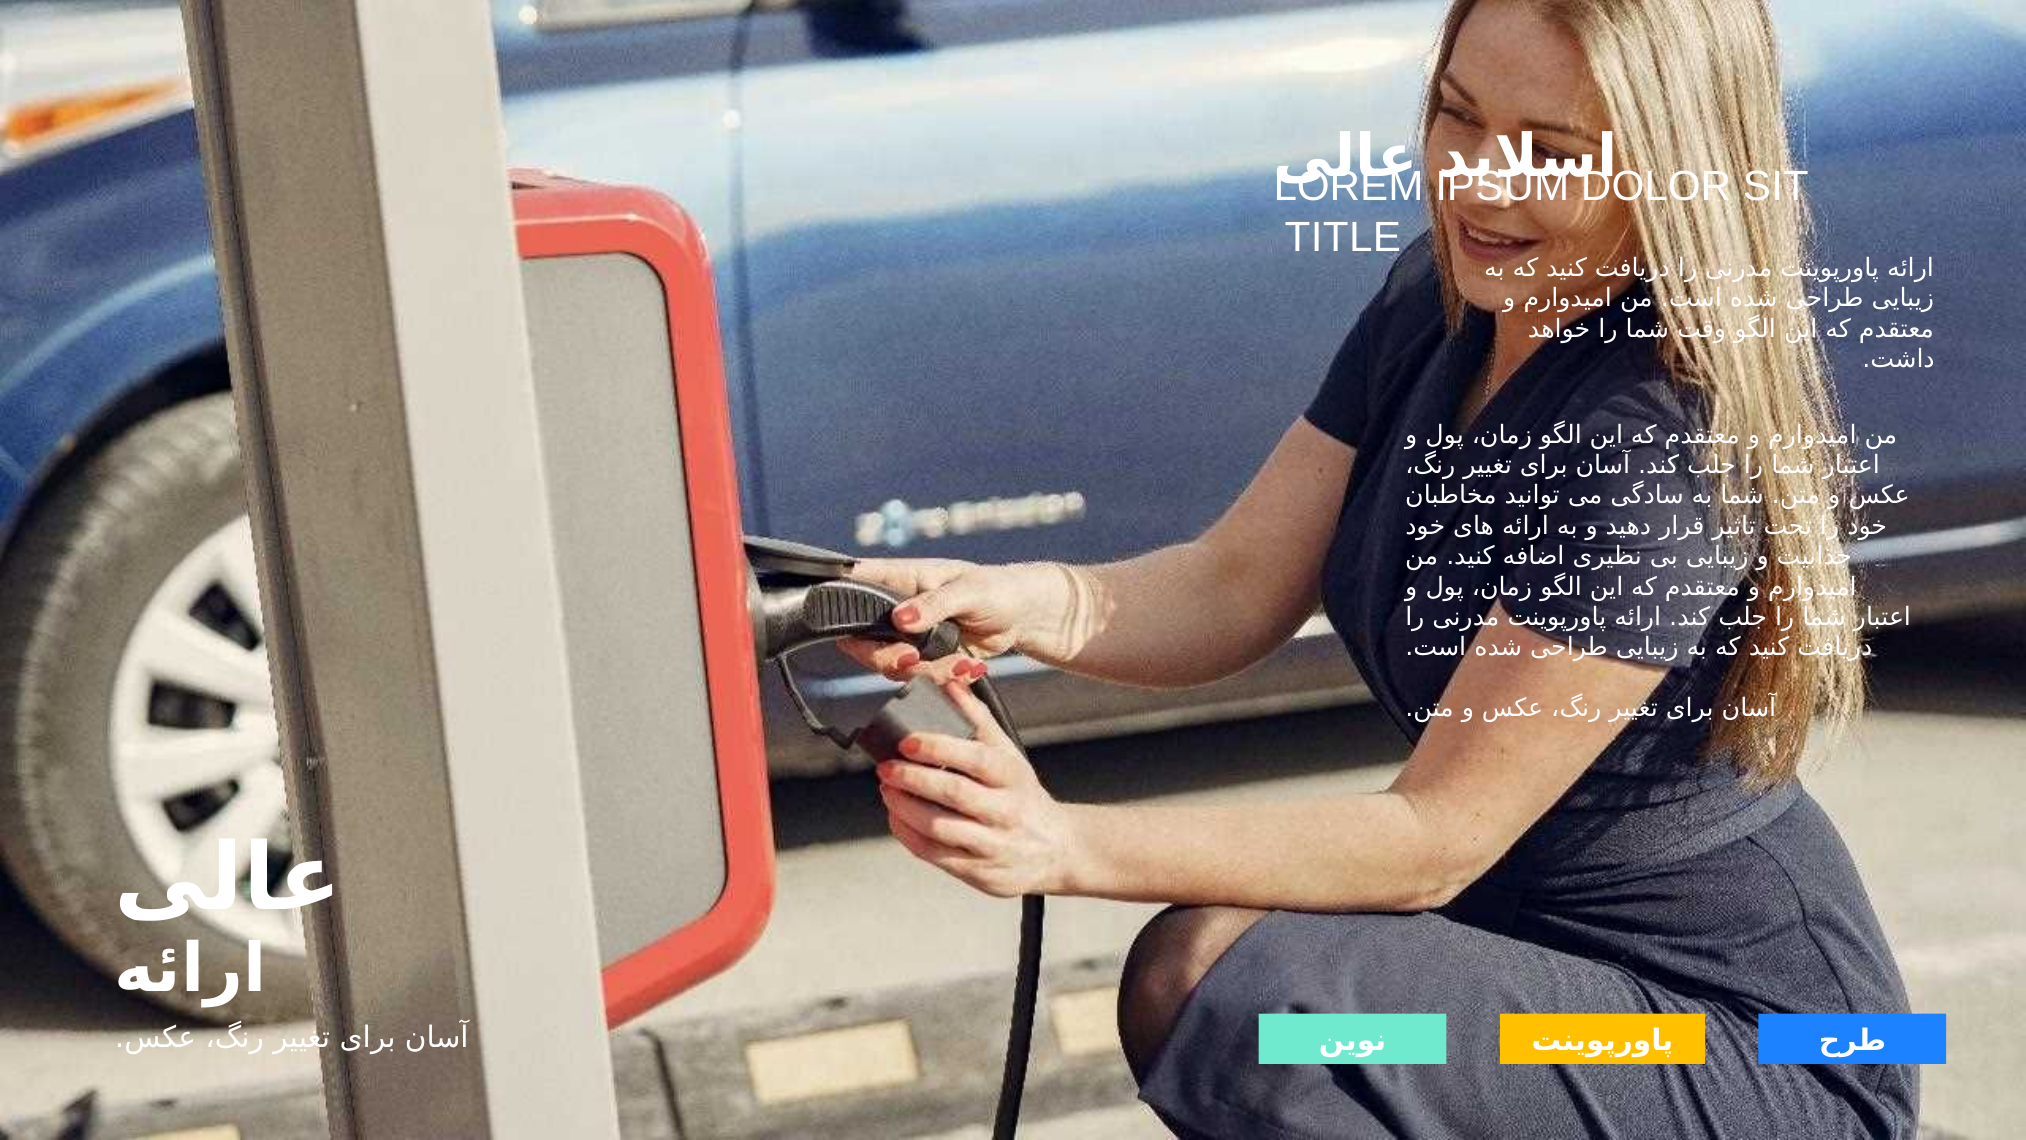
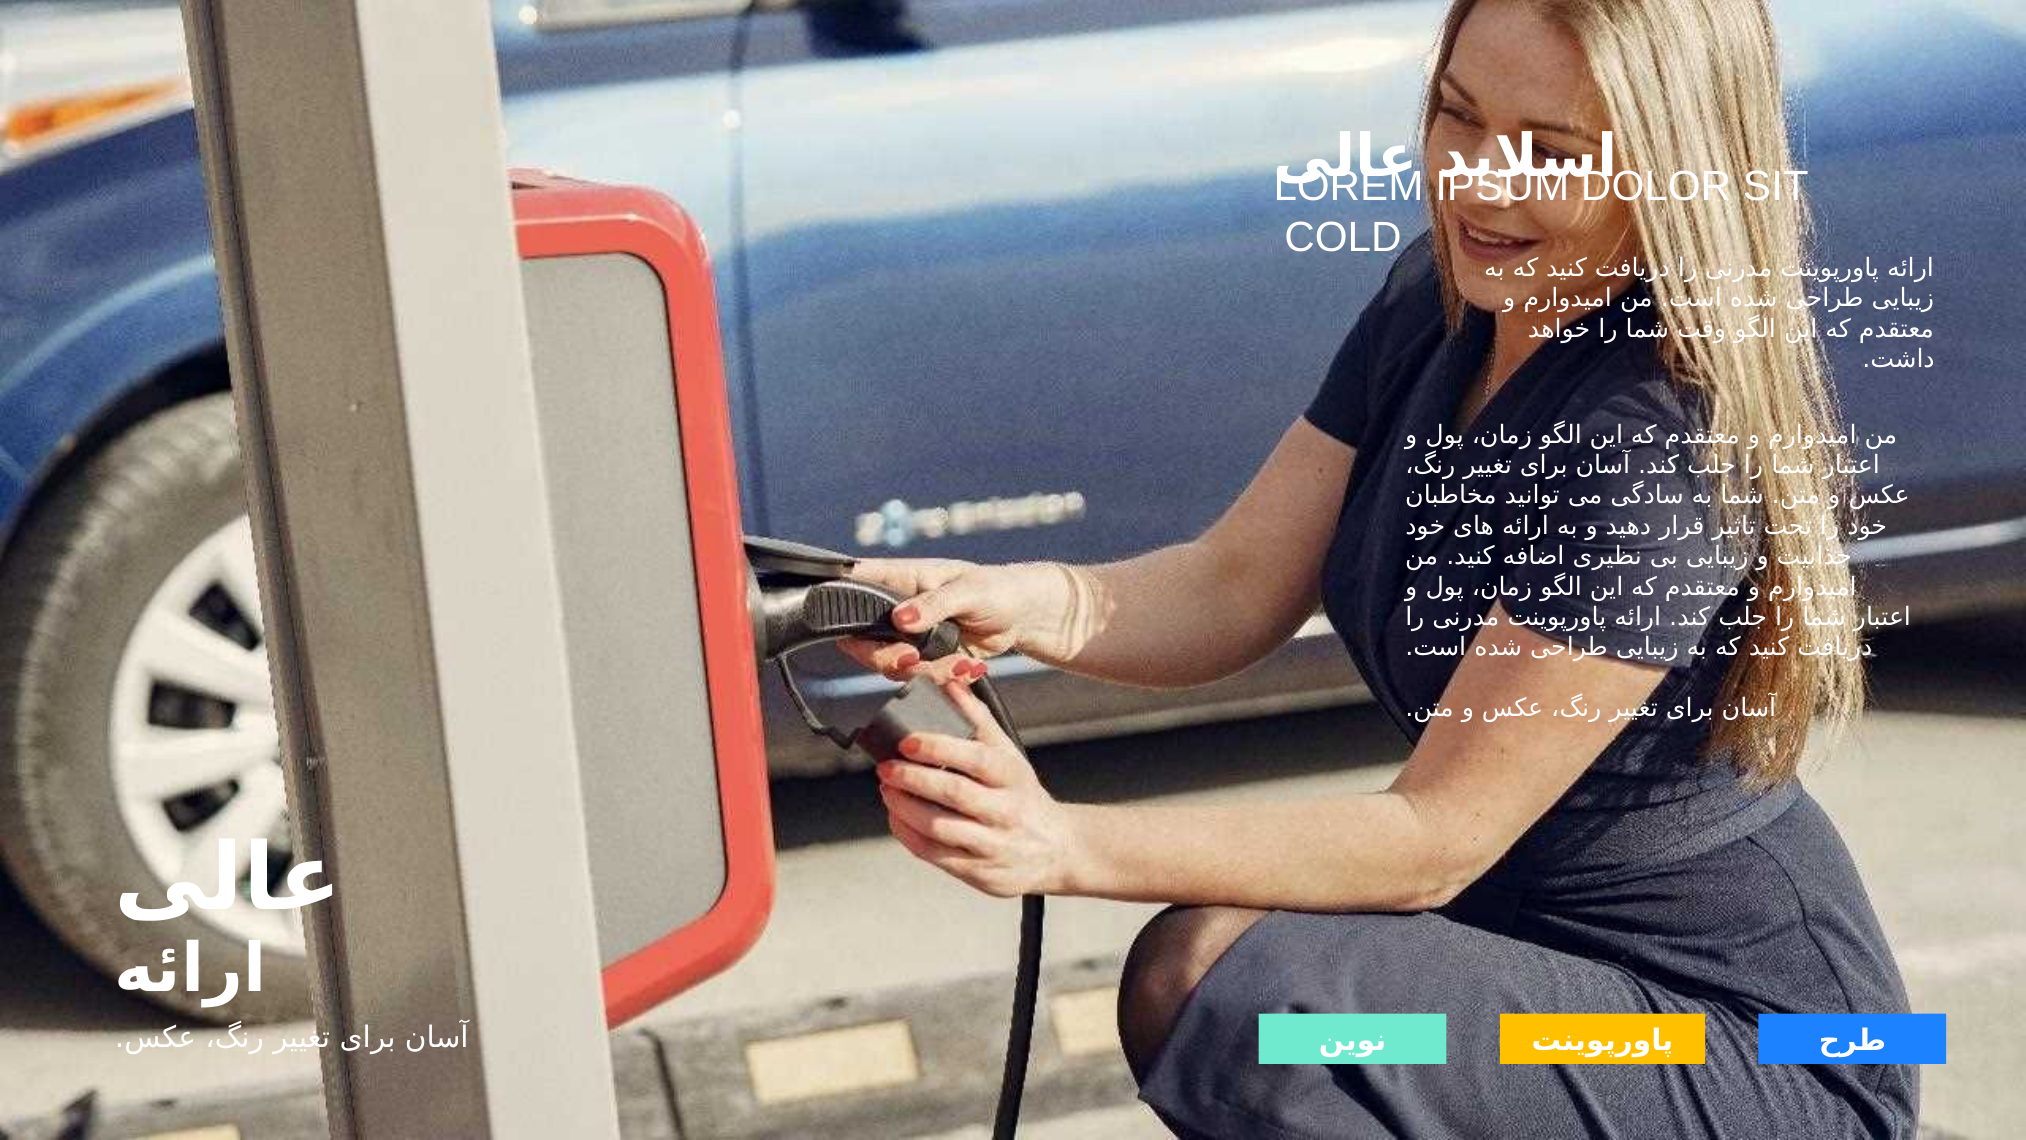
TITLE: TITLE -> COLD
